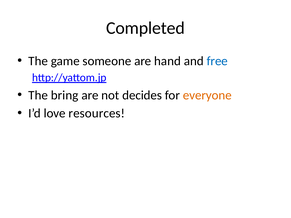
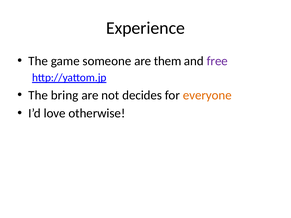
Completed: Completed -> Experience
hand: hand -> them
free colour: blue -> purple
resources: resources -> otherwise
